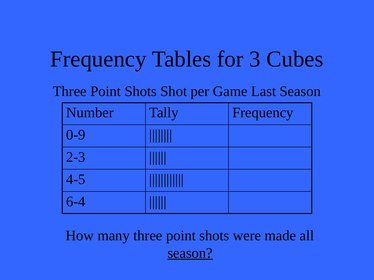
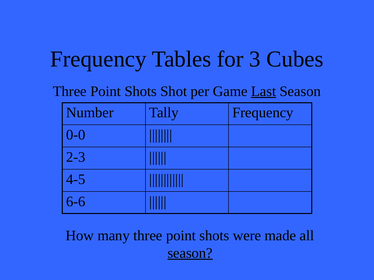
Last underline: none -> present
0-9: 0-9 -> 0-0
6-4: 6-4 -> 6-6
